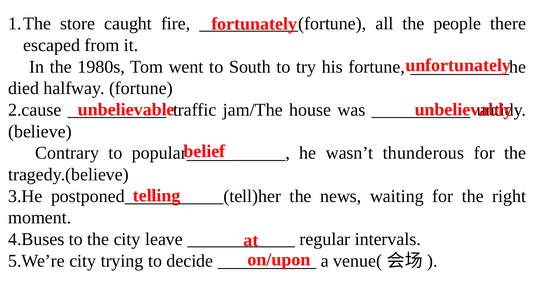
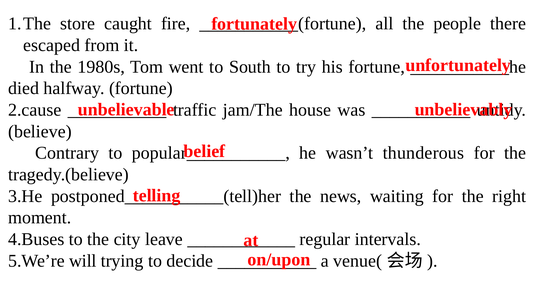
5.We’re city: city -> will
